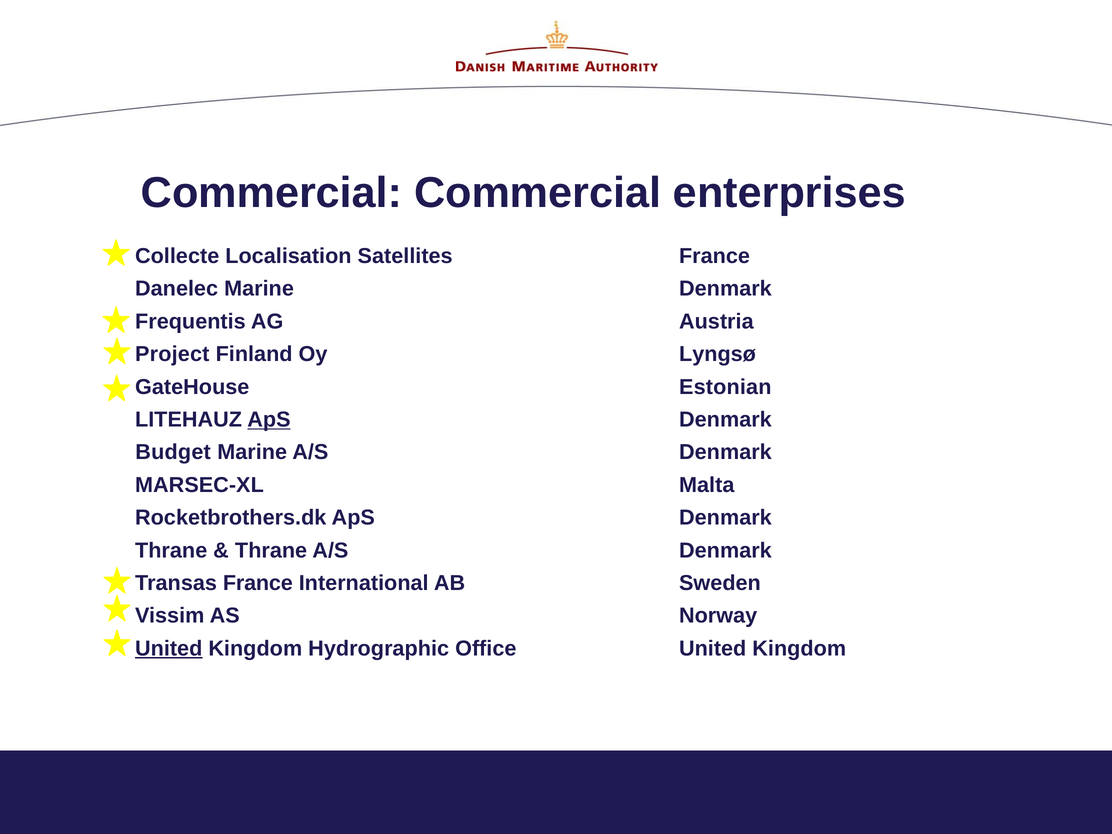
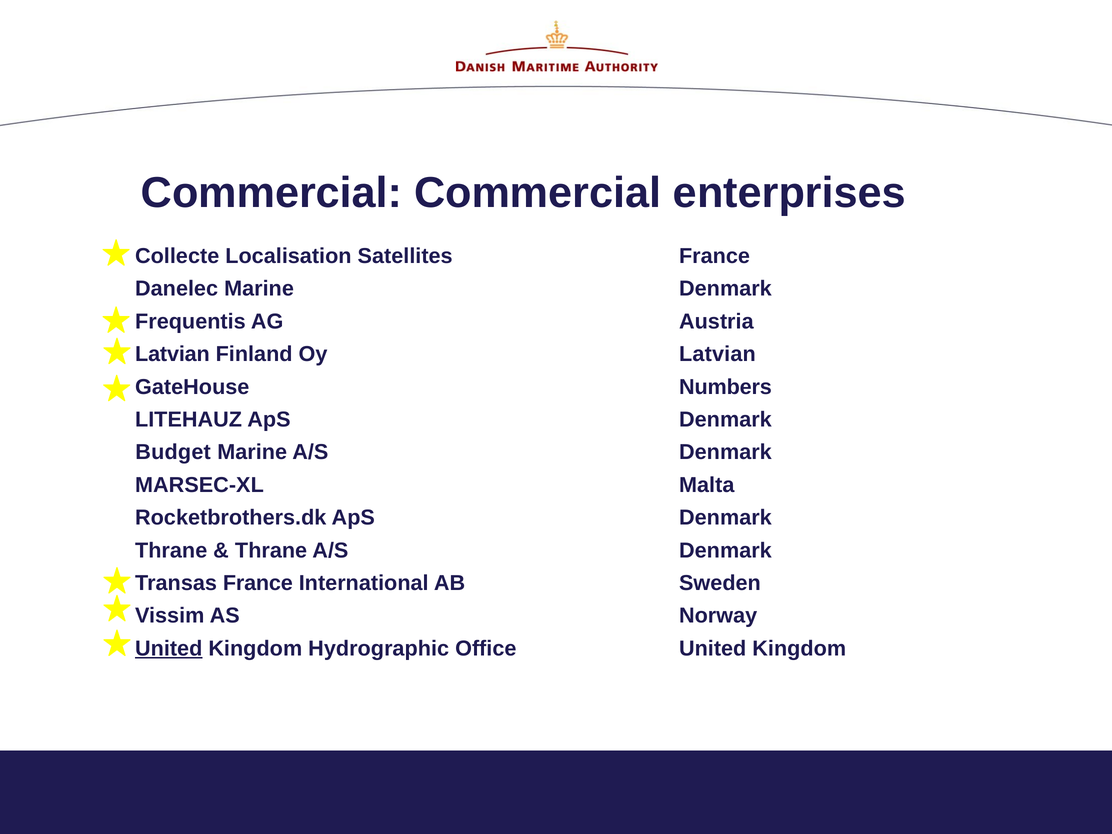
Project at (172, 354): Project -> Latvian
Oy Lyngsø: Lyngsø -> Latvian
Estonian: Estonian -> Numbers
ApS at (269, 420) underline: present -> none
